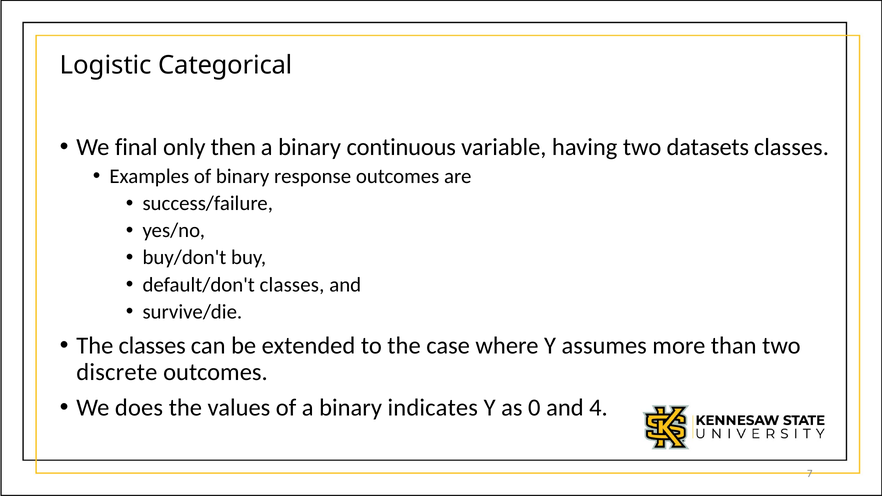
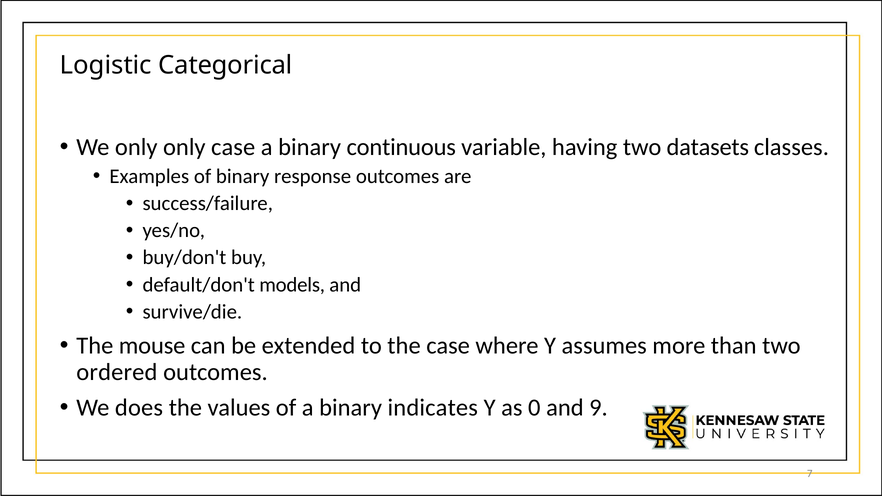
We final: final -> only
only then: then -> case
default/don't classes: classes -> models
The classes: classes -> mouse
discrete: discrete -> ordered
4: 4 -> 9
